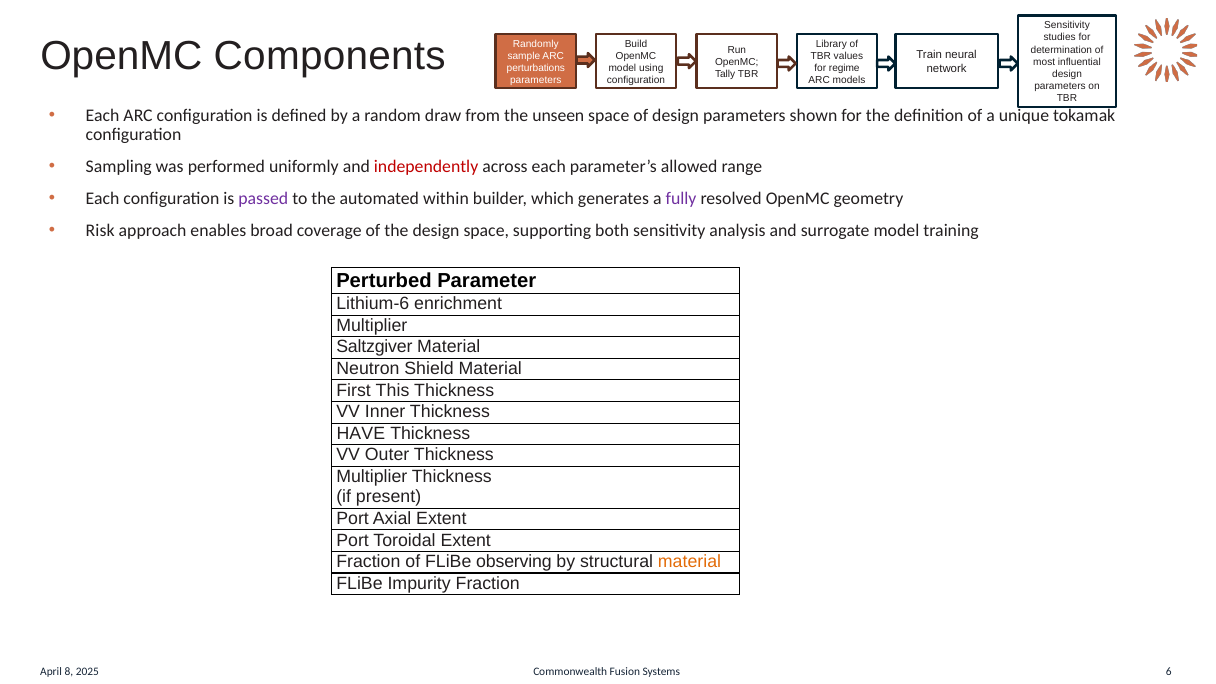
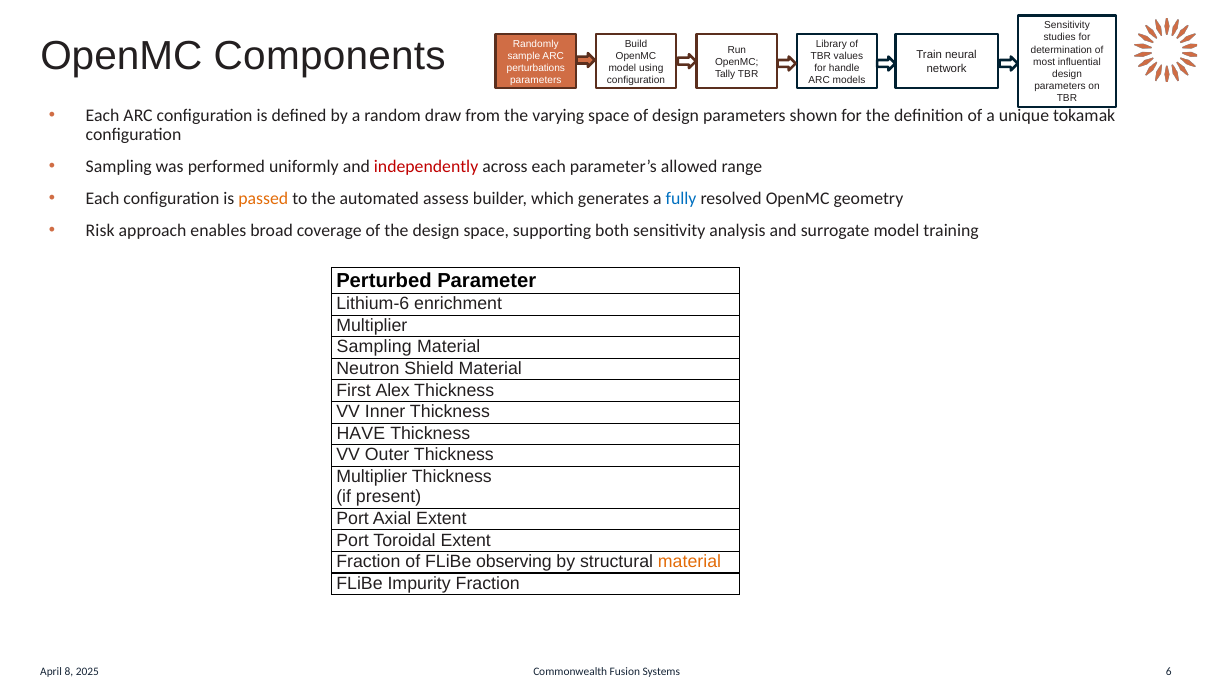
regime: regime -> handle
unseen: unseen -> varying
passed colour: purple -> orange
within: within -> assess
fully colour: purple -> blue
Saltzgiver at (374, 347): Saltzgiver -> Sampling
This: This -> Alex
